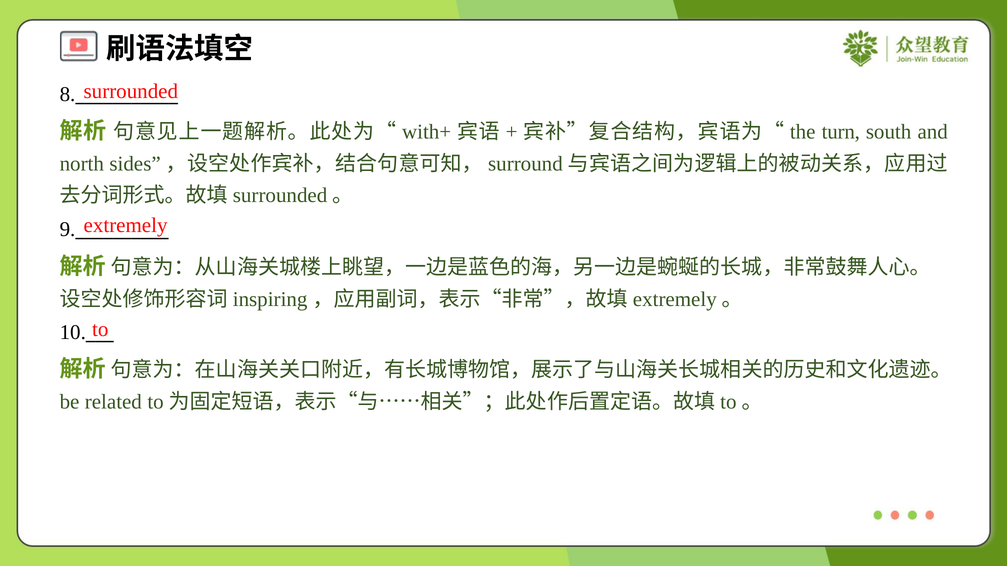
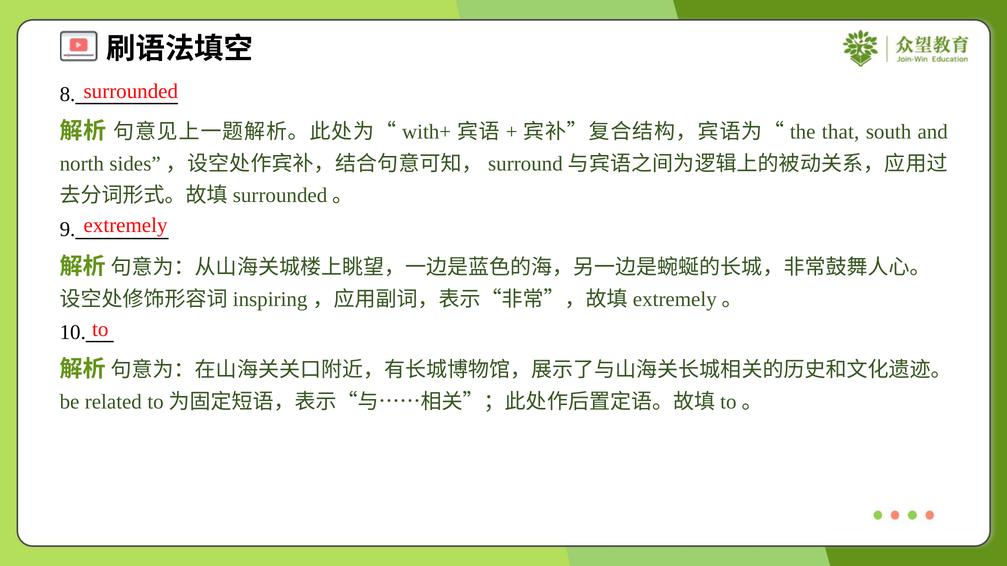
turn: turn -> that
